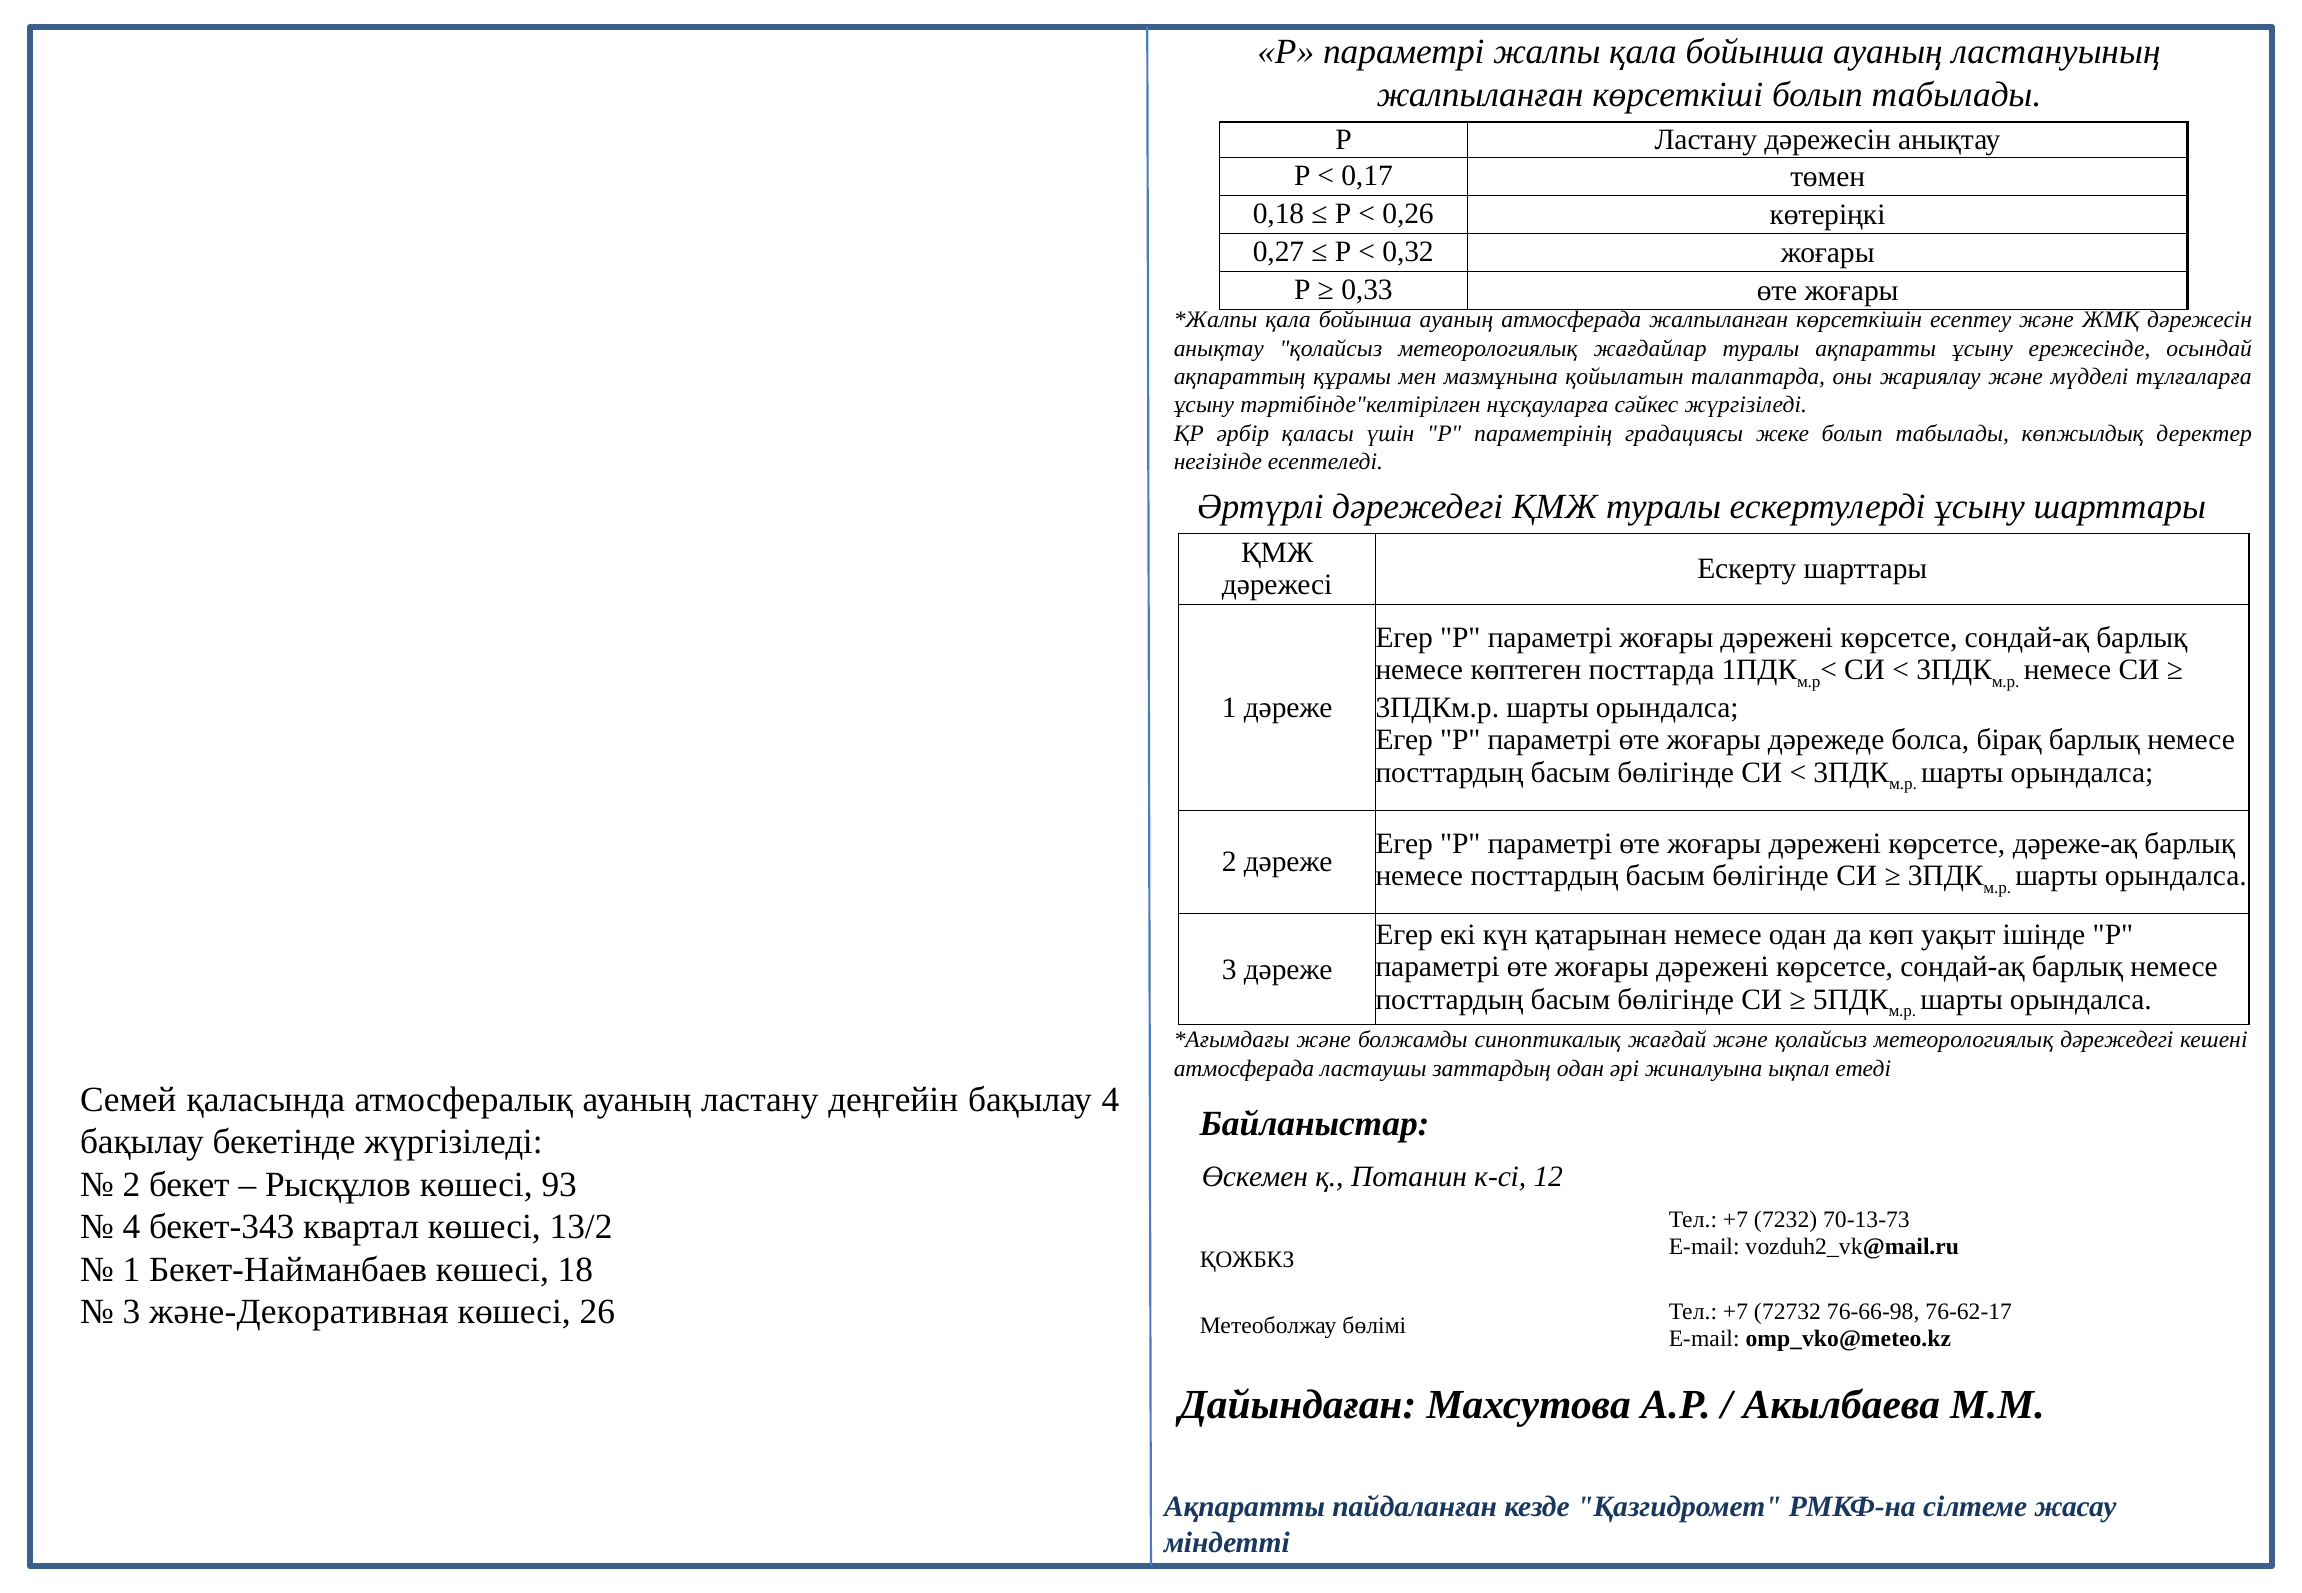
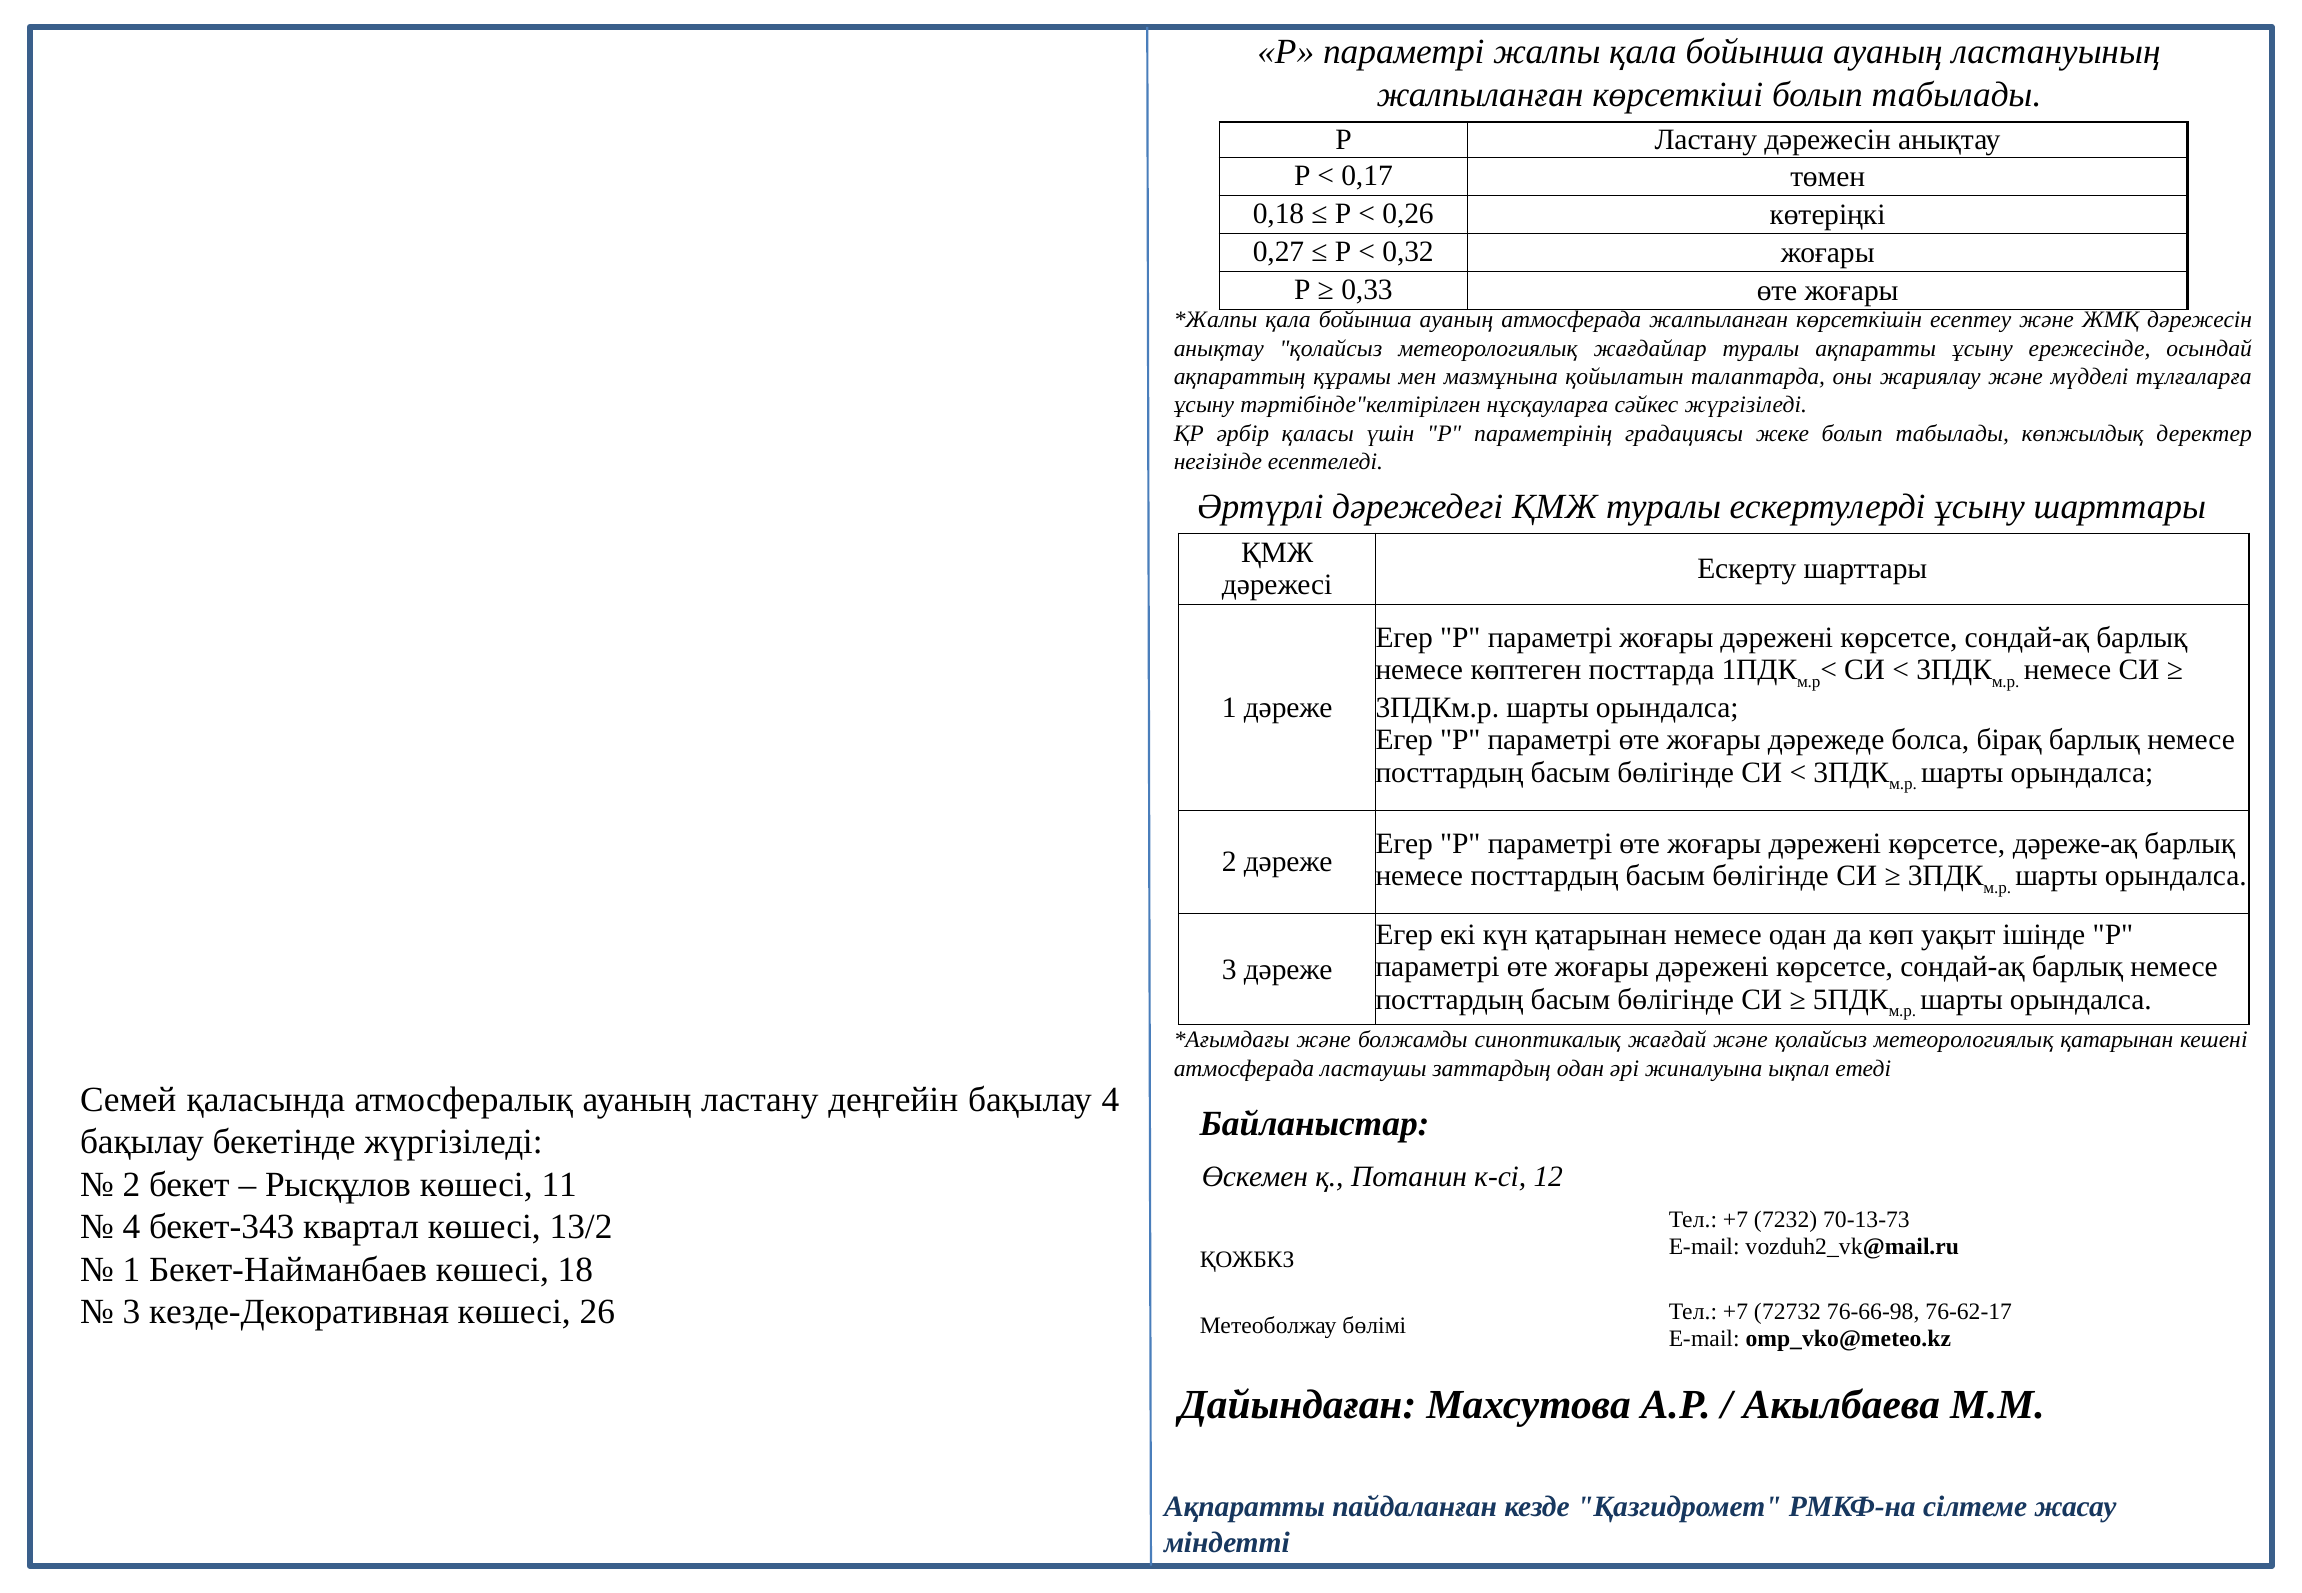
метеорологиялық дәрежедегі: дәрежедегі -> қатарынан
93: 93 -> 11
және-Декоративная: және-Декоративная -> кезде-Декоративная
